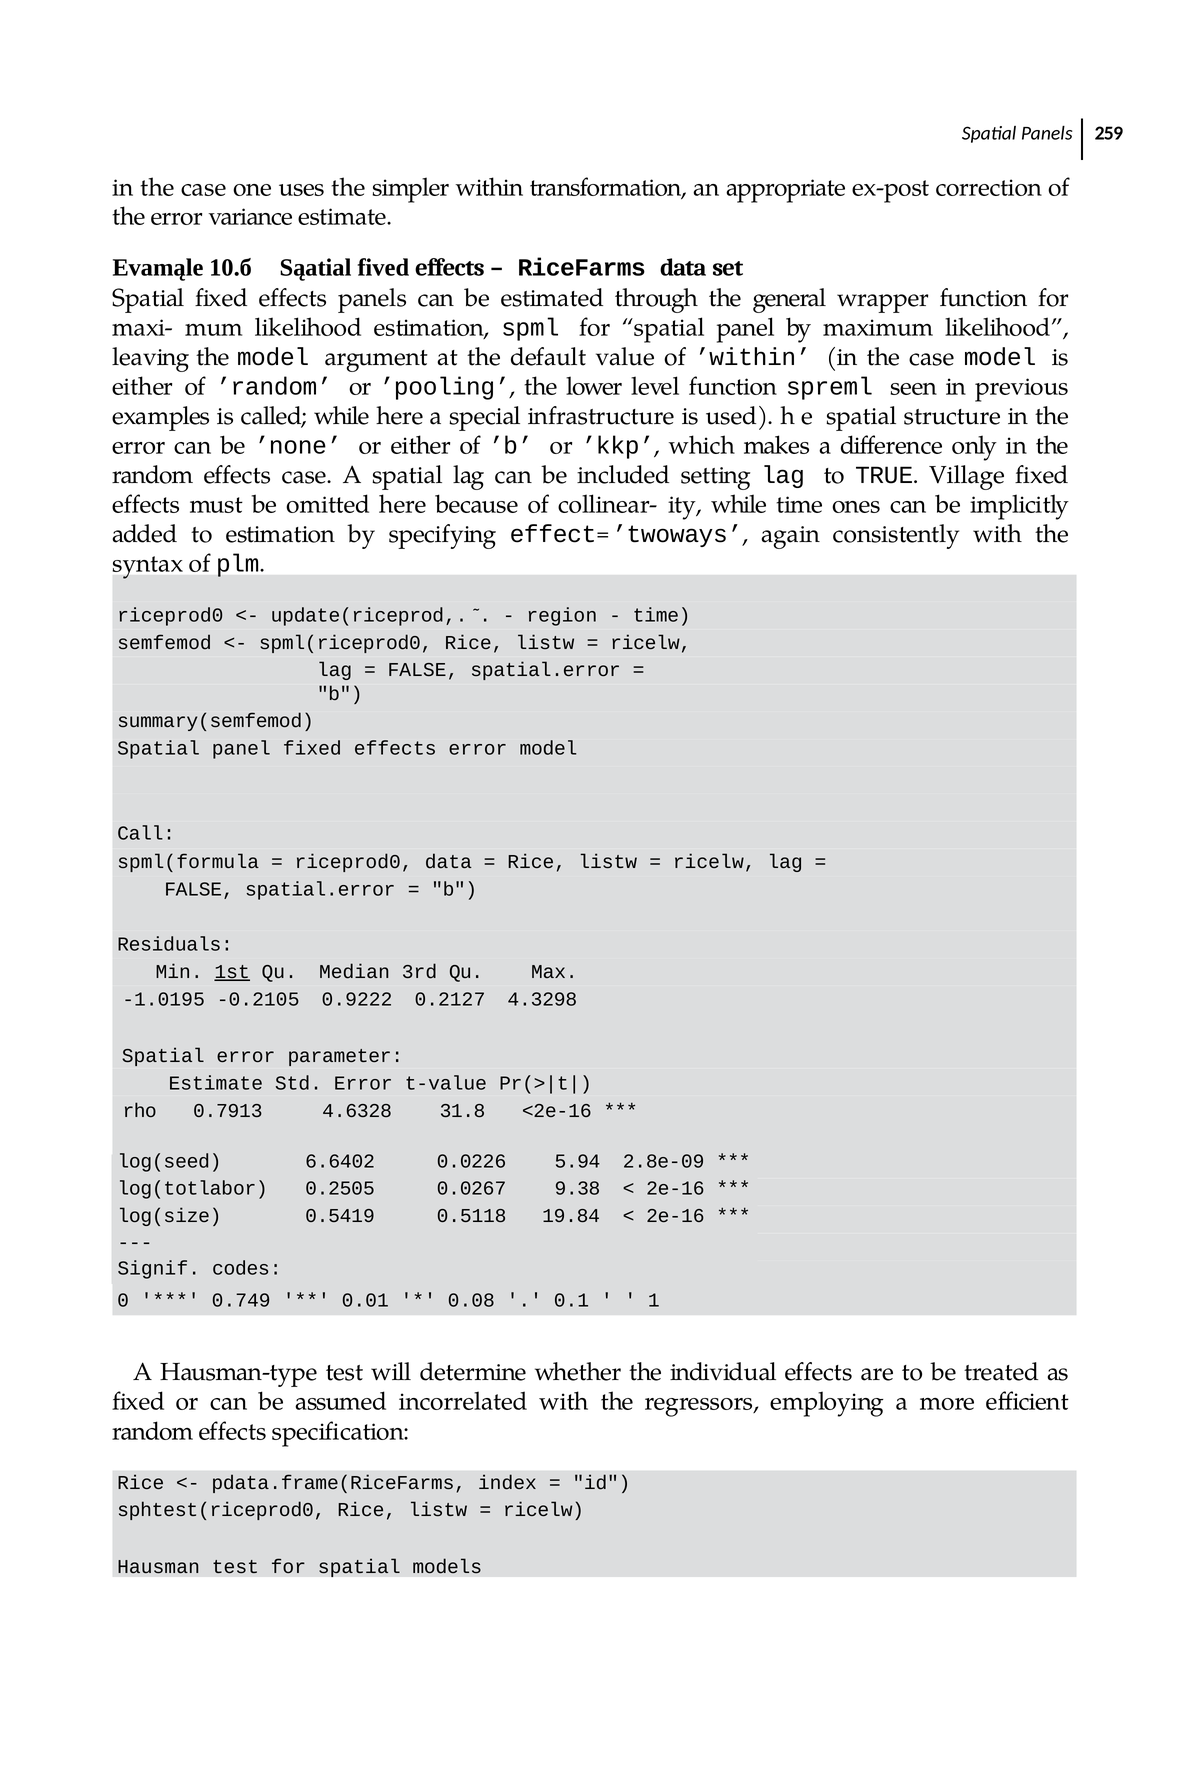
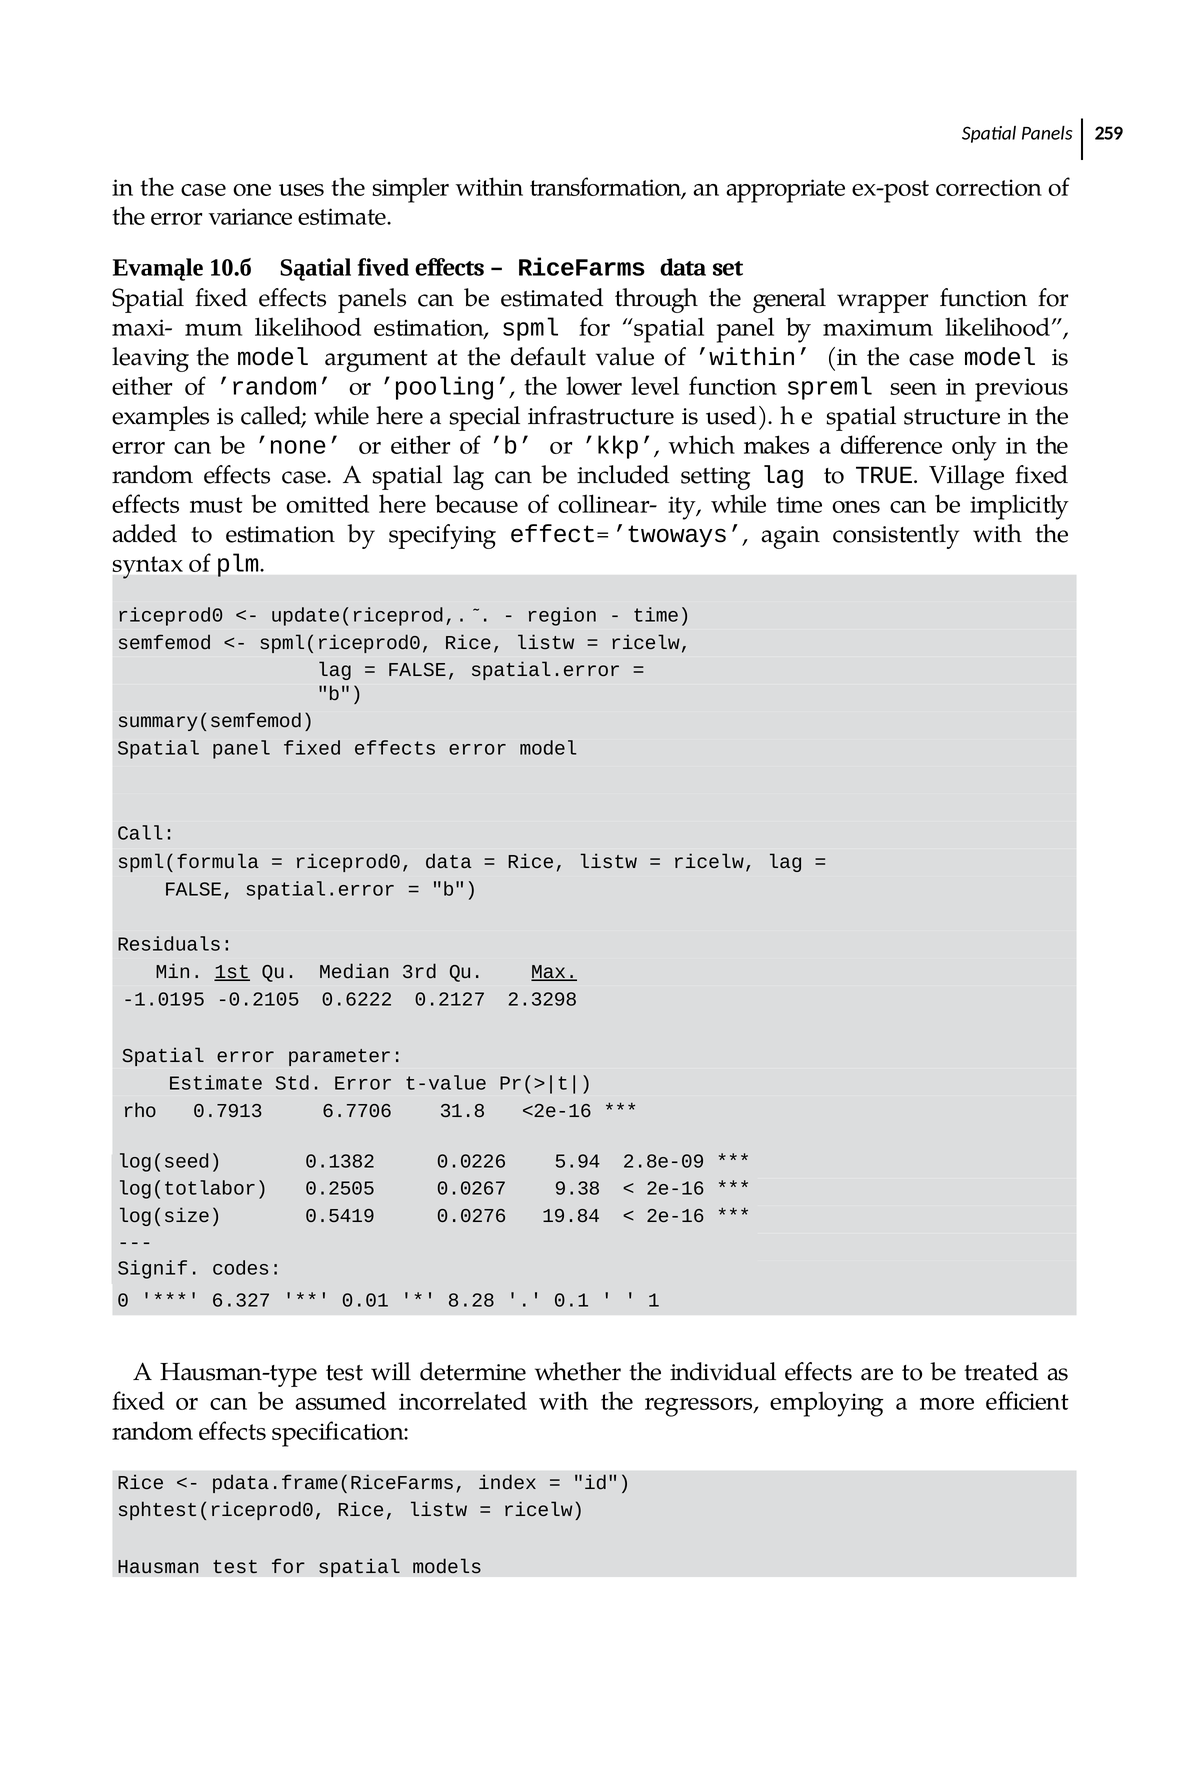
Max underline: none -> present
0.9222: 0.9222 -> 0.6222
4.3298: 4.3298 -> 2.3298
4.6328: 4.6328 -> 6.7706
6.6402: 6.6402 -> 0.1382
0.5118: 0.5118 -> 0.0276
0.749: 0.749 -> 6.327
0.08: 0.08 -> 8.28
